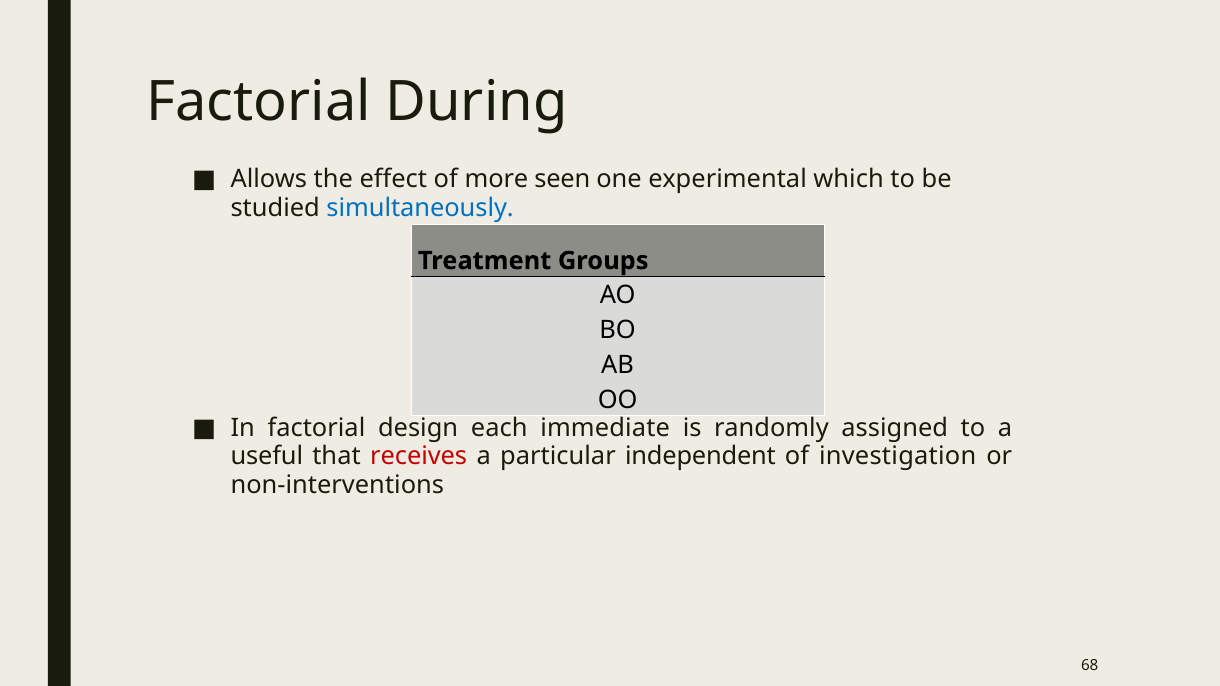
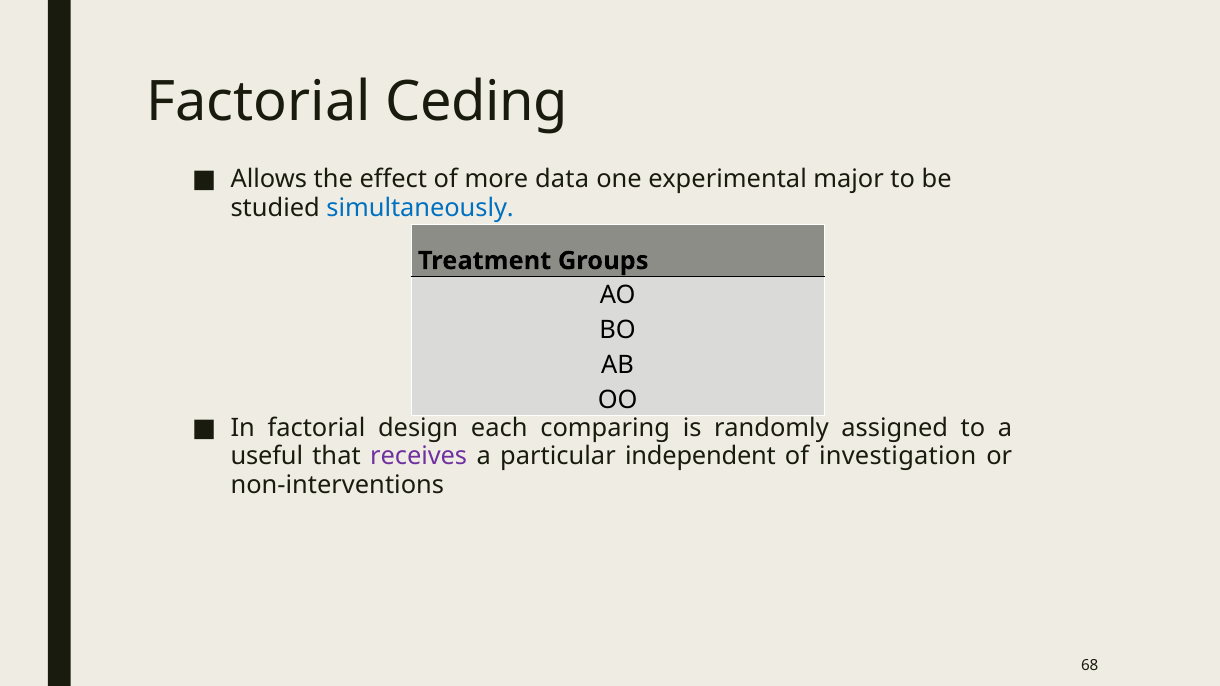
During: During -> Ceding
seen: seen -> data
which: which -> major
immediate: immediate -> comparing
receives colour: red -> purple
